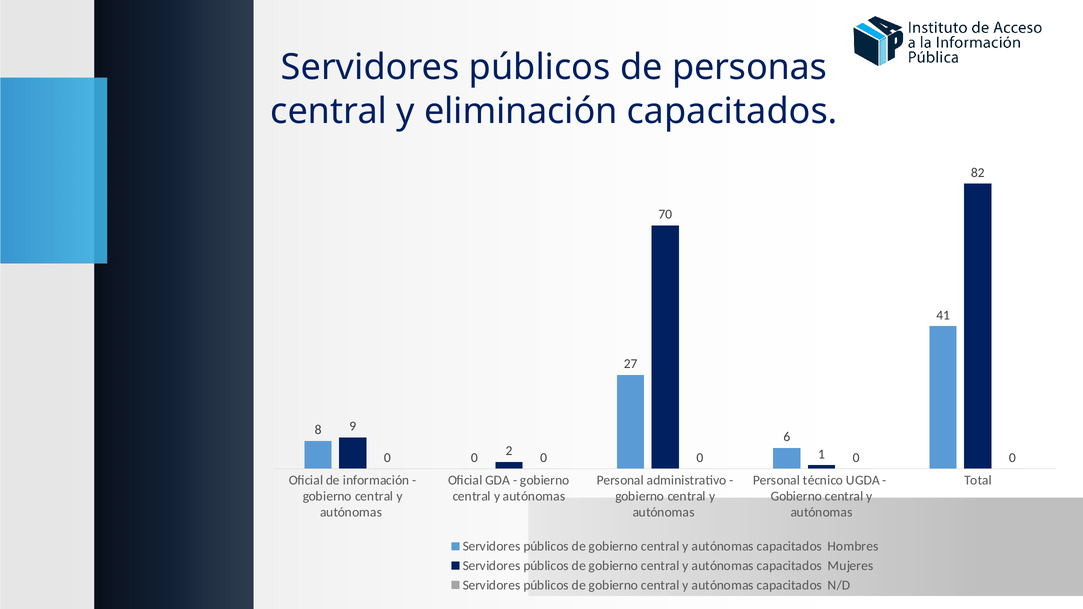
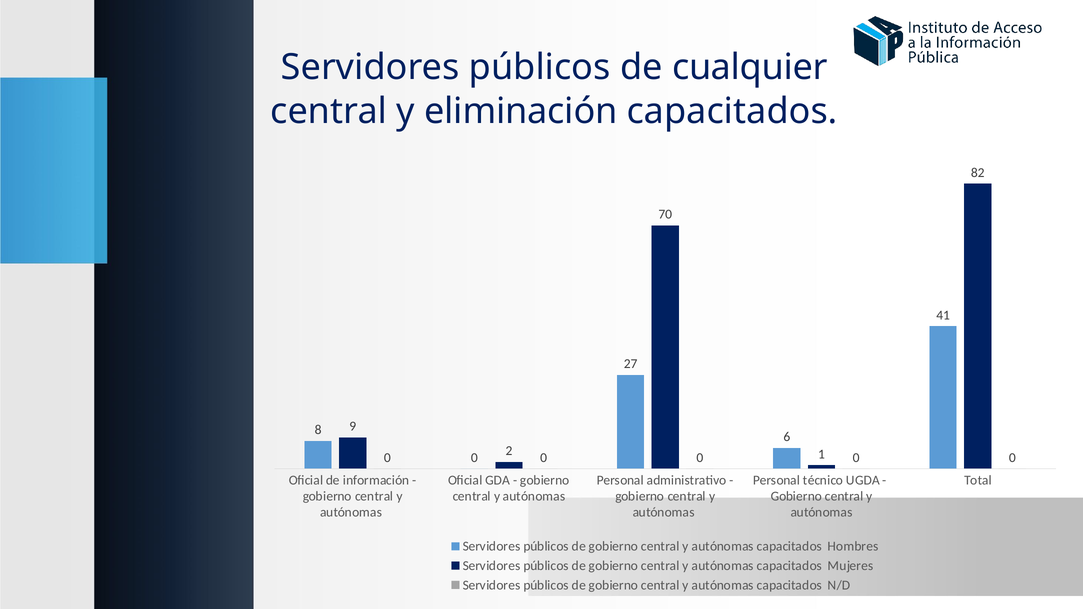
personas: personas -> cualquier
